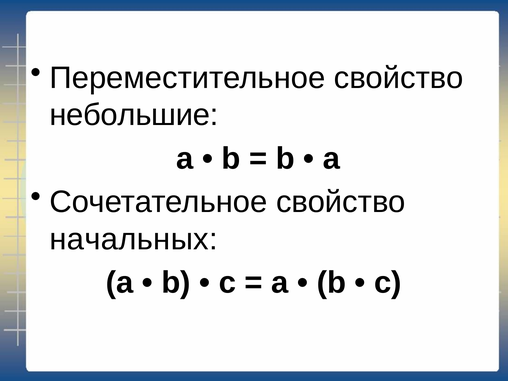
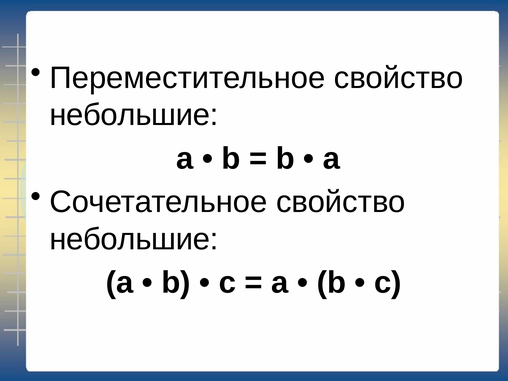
начальных at (134, 239): начальных -> небольшие
